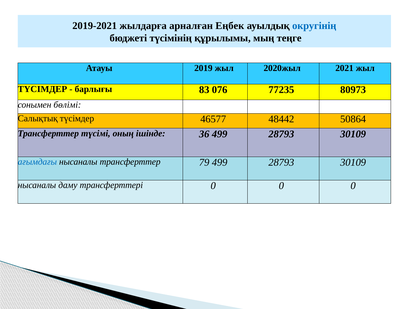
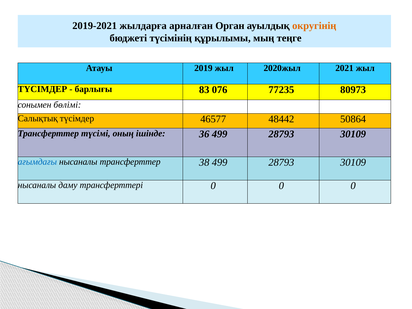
Еңбек: Еңбек -> Орган
округінің colour: blue -> orange
79: 79 -> 38
